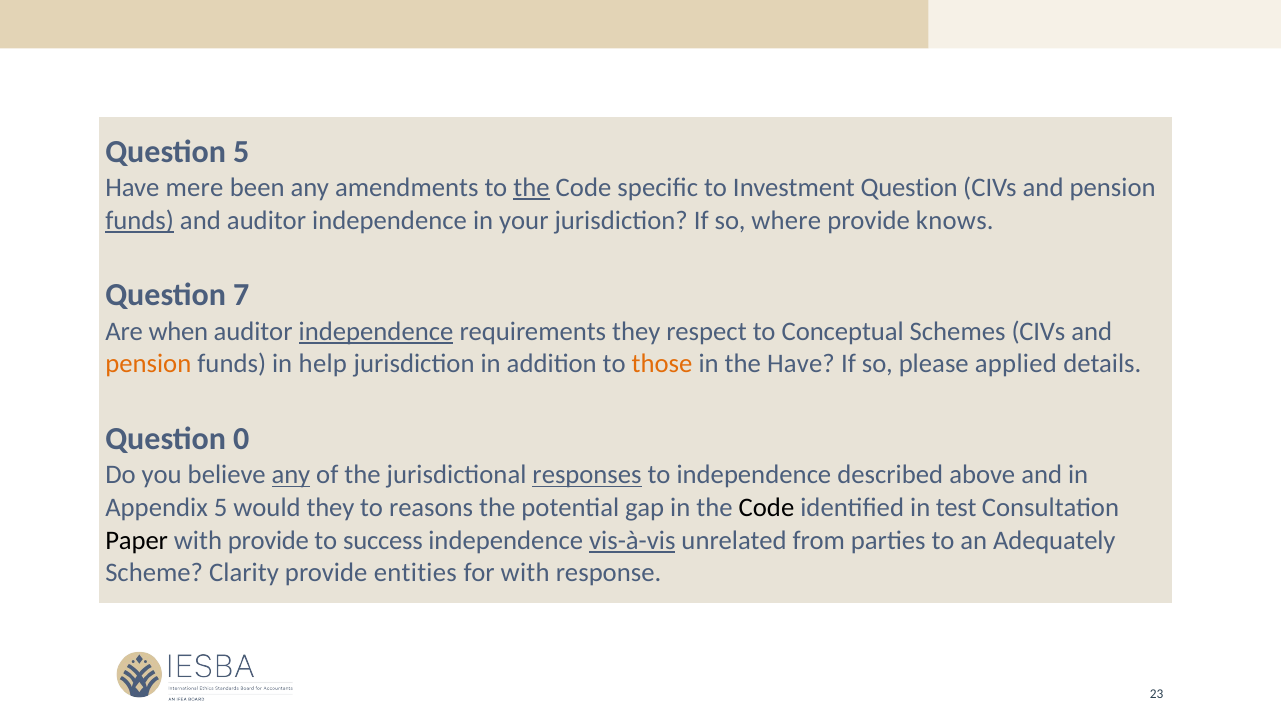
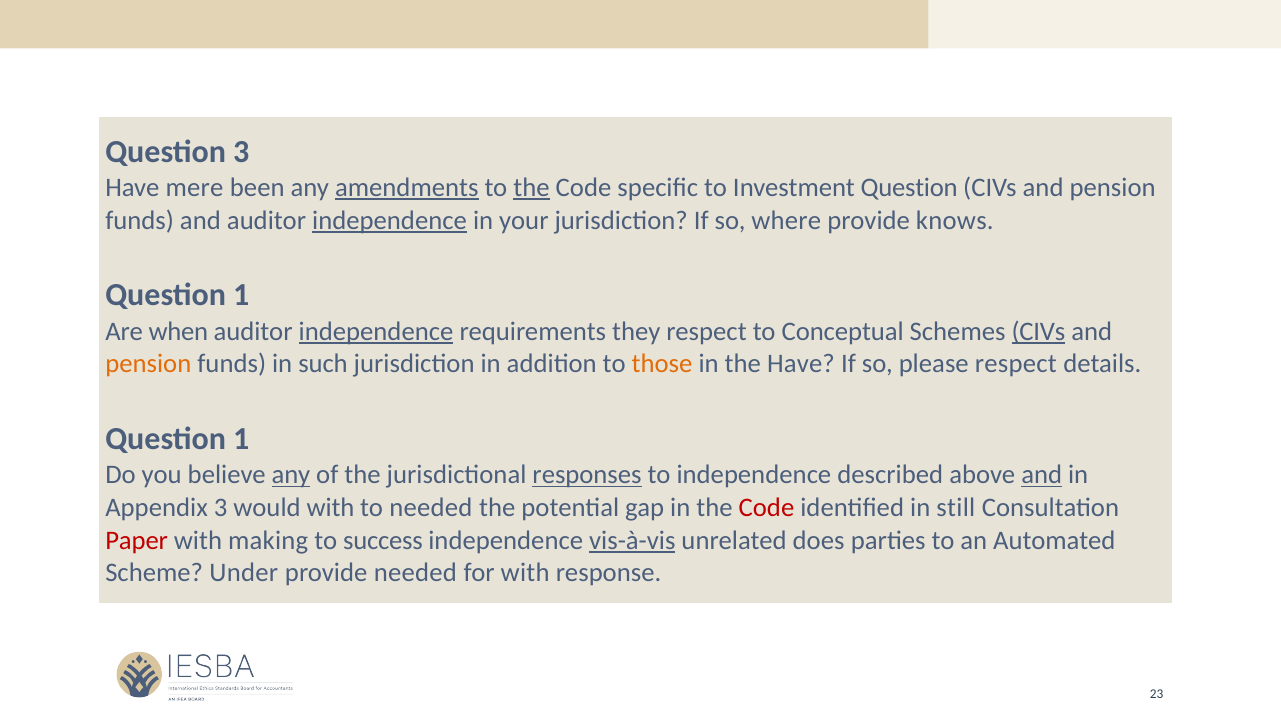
Question 5: 5 -> 3
amendments underline: none -> present
funds at (140, 220) underline: present -> none
independence at (390, 220) underline: none -> present
7 at (241, 295): 7 -> 1
CIVs at (1038, 331) underline: none -> present
help: help -> such
please applied: applied -> respect
0 at (241, 439): 0 -> 1
and at (1042, 475) underline: none -> present
Appendix 5: 5 -> 3
would they: they -> with
to reasons: reasons -> needed
Code at (766, 507) colour: black -> red
test: test -> still
Paper colour: black -> red
with provide: provide -> making
from: from -> does
Adequately: Adequately -> Automated
Clarity: Clarity -> Under
provide entities: entities -> needed
